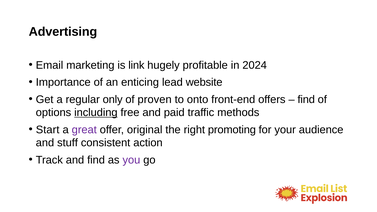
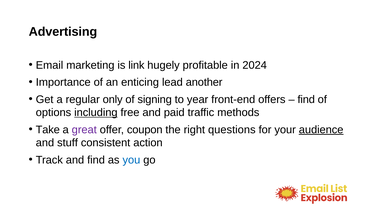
website: website -> another
proven: proven -> signing
onto: onto -> year
Start: Start -> Take
original: original -> coupon
promoting: promoting -> questions
audience underline: none -> present
you colour: purple -> blue
